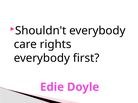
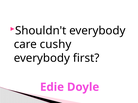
rights: rights -> cushy
